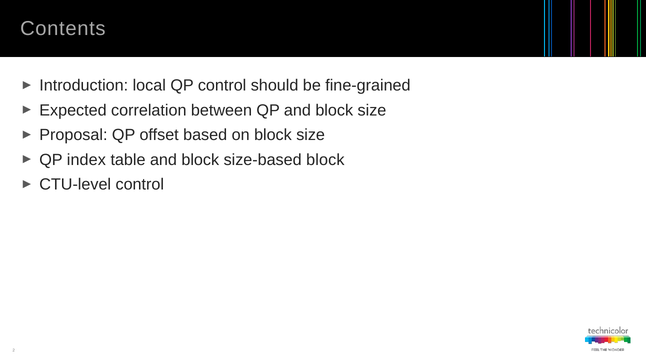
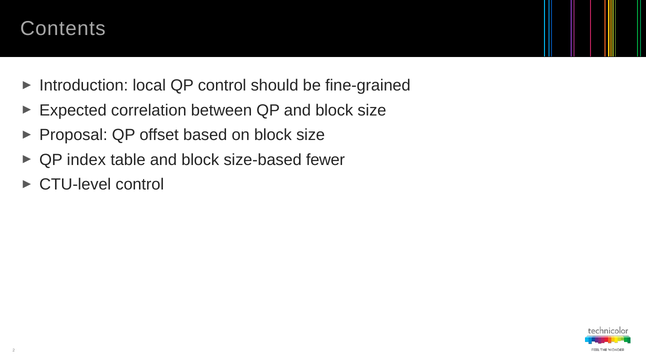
size-based block: block -> fewer
